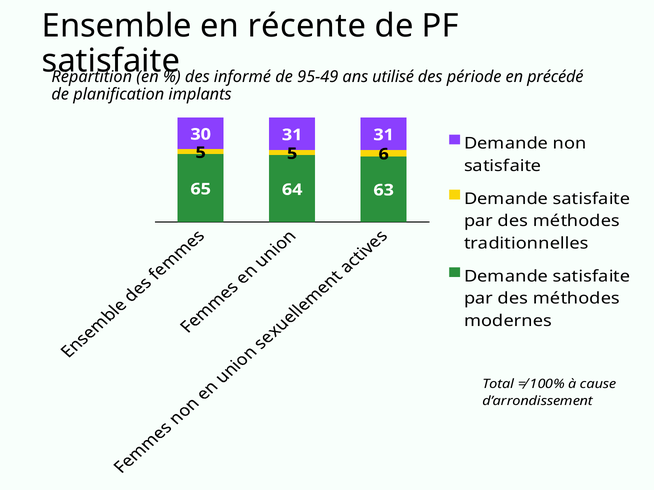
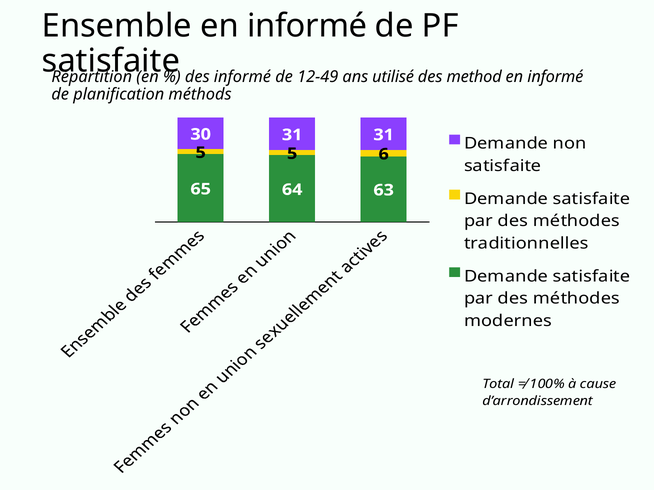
récente at (307, 26): récente -> informé
95-49: 95-49 -> 12-49
période: période -> method
précédé at (555, 77): précédé -> informé
implants: implants -> méthods
